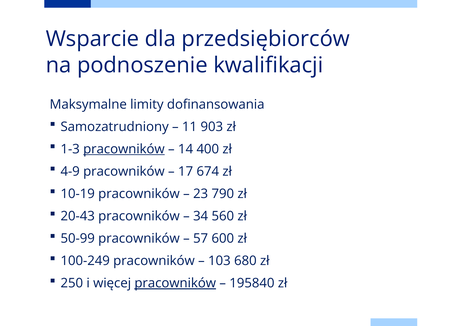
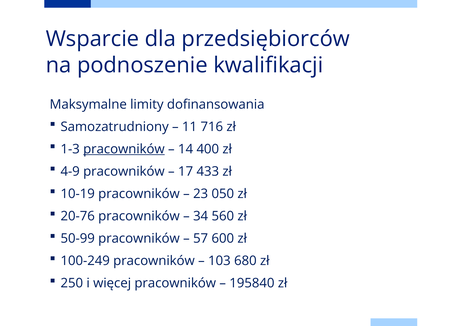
903: 903 -> 716
674: 674 -> 433
790: 790 -> 050
20-43: 20-43 -> 20-76
pracowników at (175, 283) underline: present -> none
